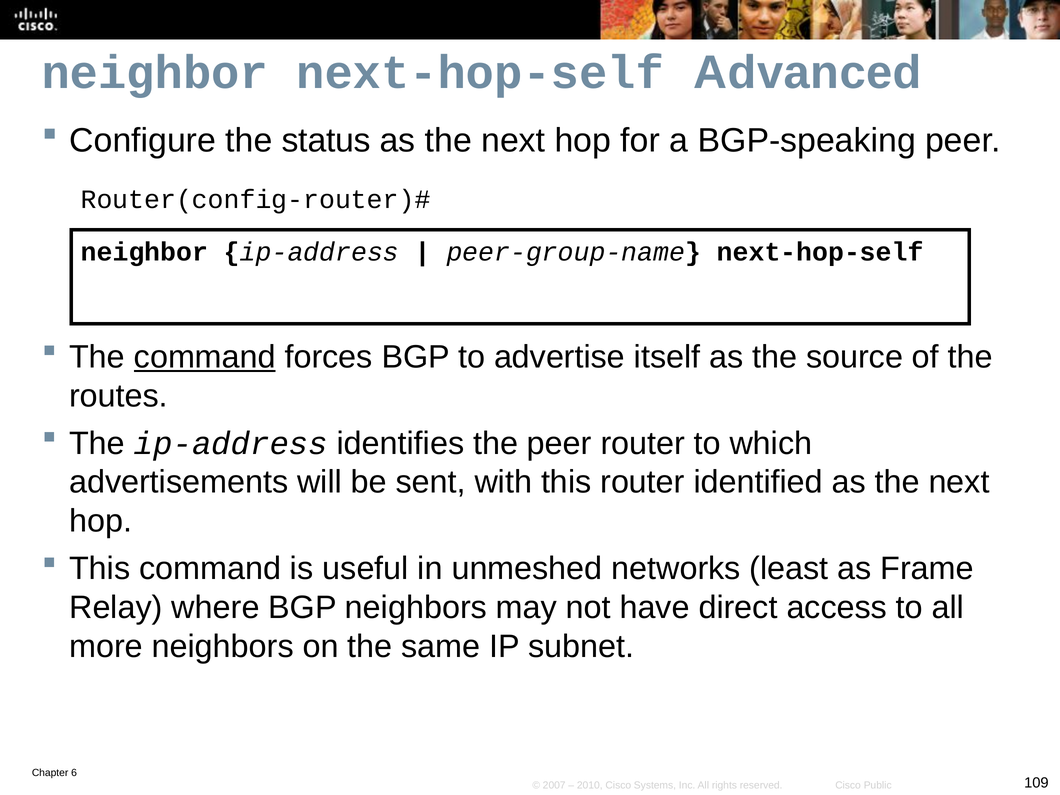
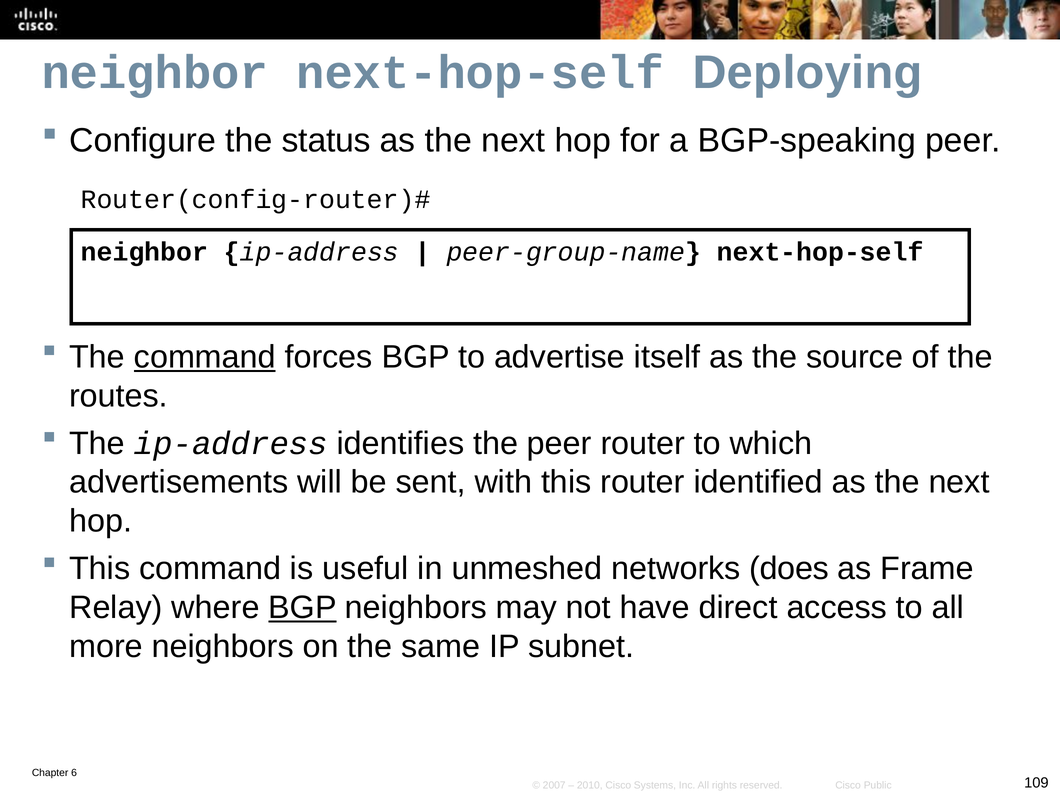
Advanced: Advanced -> Deploying
least: least -> does
BGP at (303, 608) underline: none -> present
